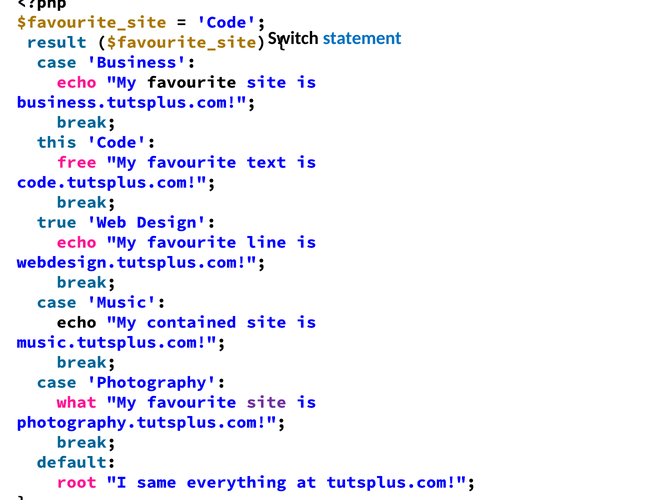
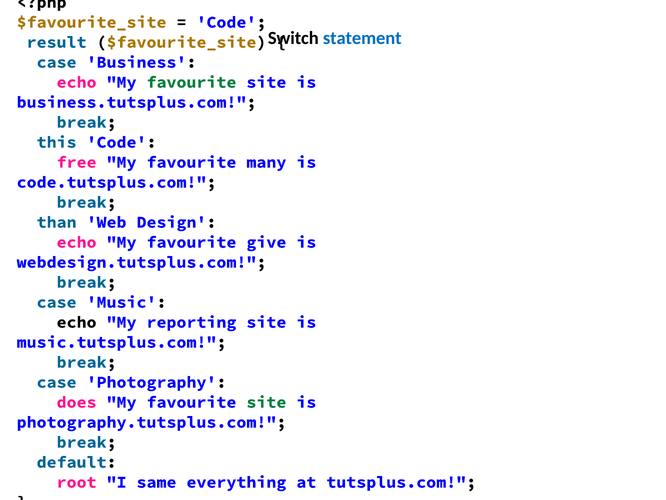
favourite at (191, 82) colour: black -> green
text: text -> many
true: true -> than
line: line -> give
contained: contained -> reporting
what: what -> does
site at (266, 402) colour: purple -> green
